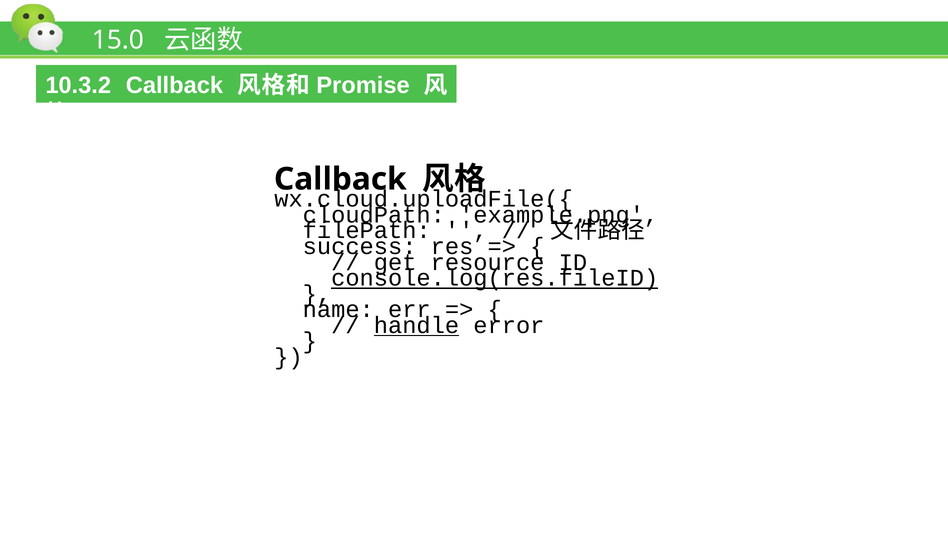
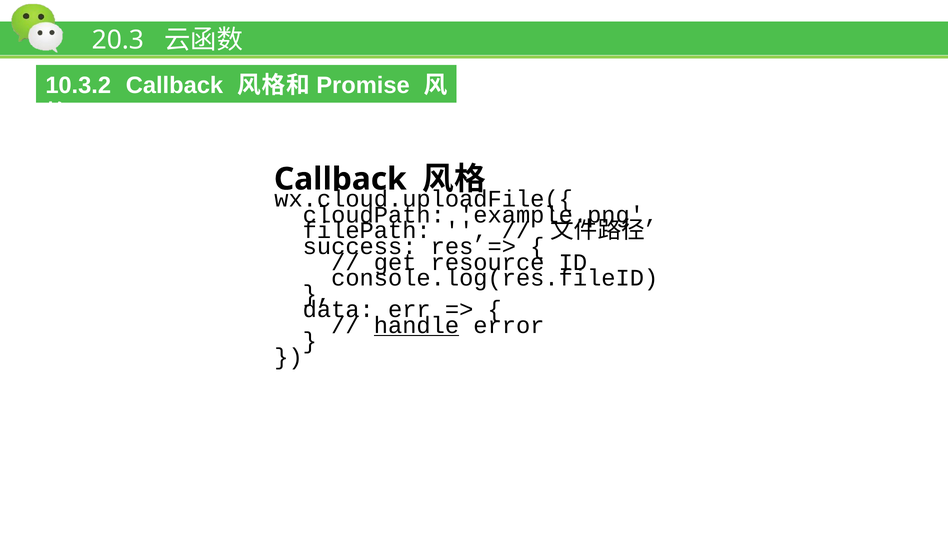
15.0: 15.0 -> 20.3
console.log(res.fileID underline: present -> none
name: name -> data
